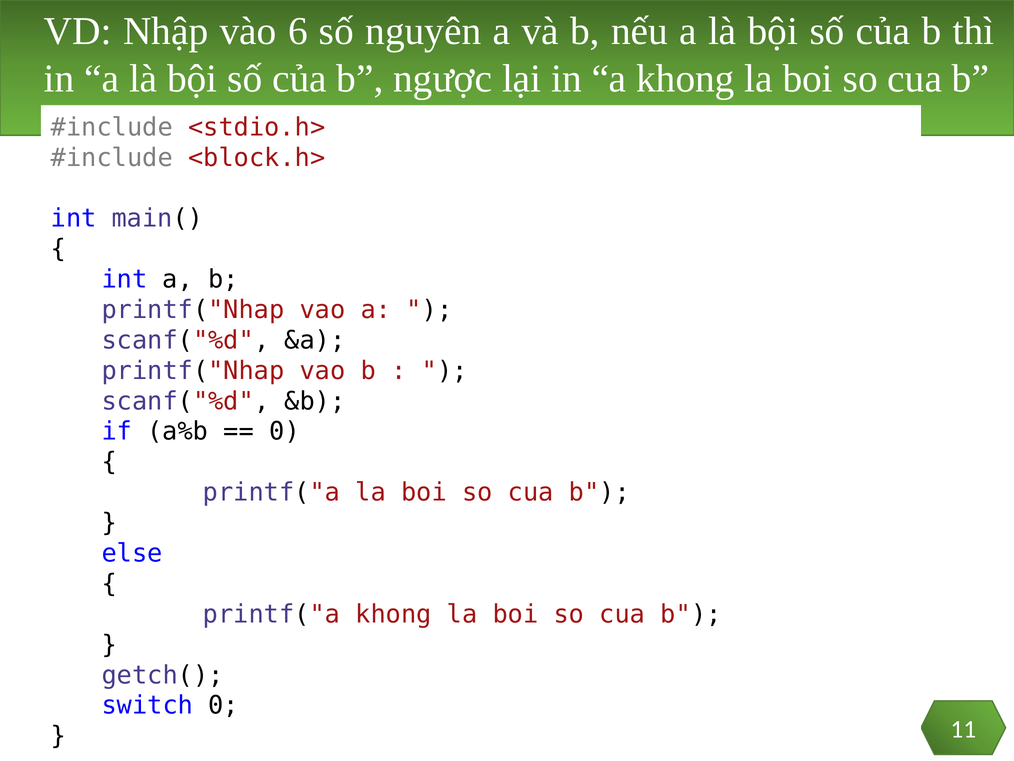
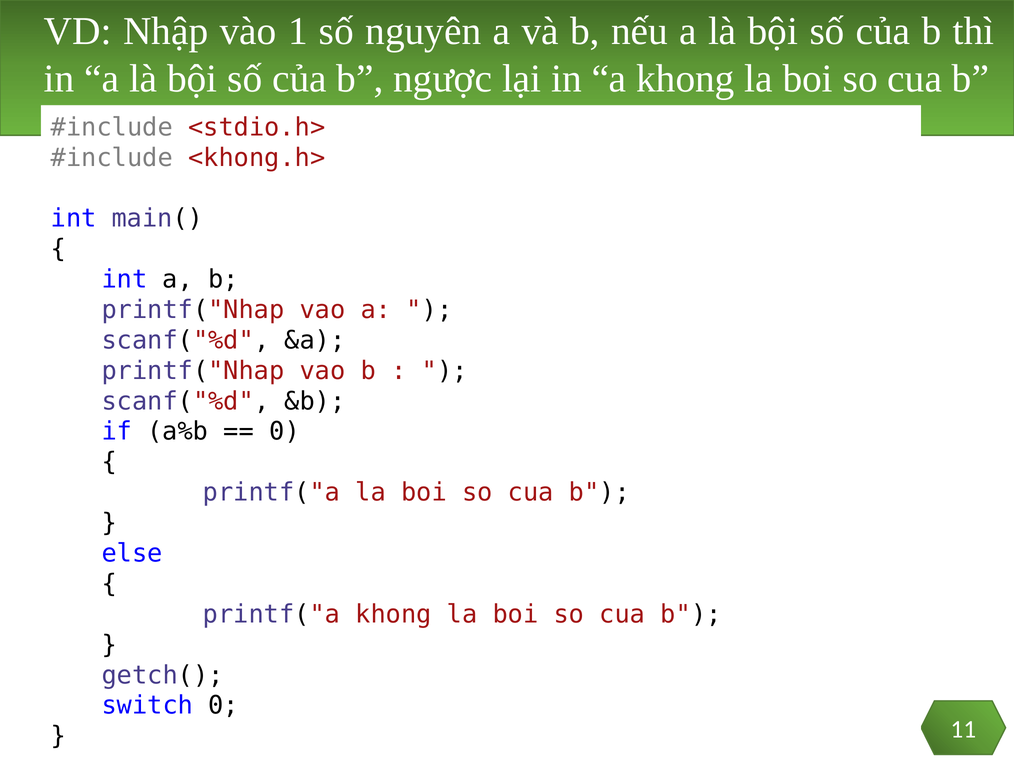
6: 6 -> 1
<block.h>: <block.h> -> <khong.h>
